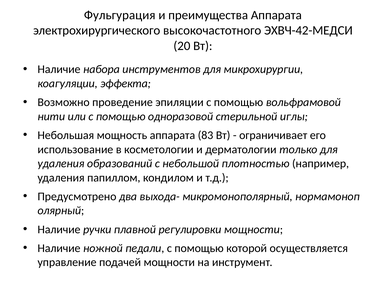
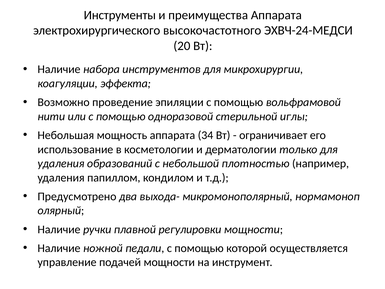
Фульгурация: Фульгурация -> Инструменты
ЭХВЧ-42-МЕДСИ: ЭХВЧ-42-МЕДСИ -> ЭХВЧ-24-МЕДСИ
83: 83 -> 34
